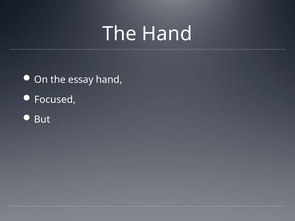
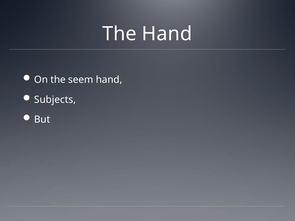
essay: essay -> seem
Focused: Focused -> Subjects
